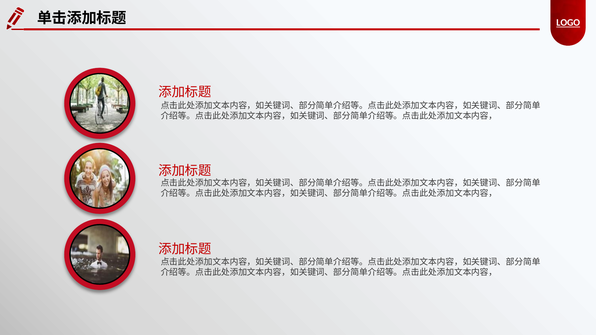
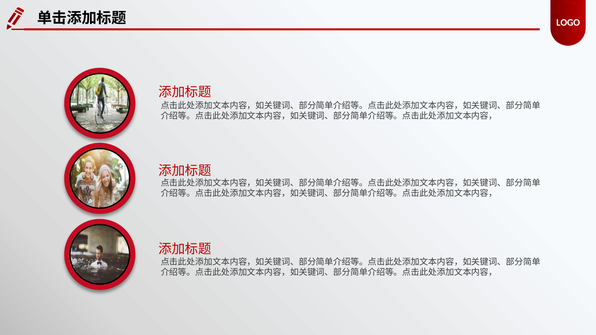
LOGO underline: present -> none
